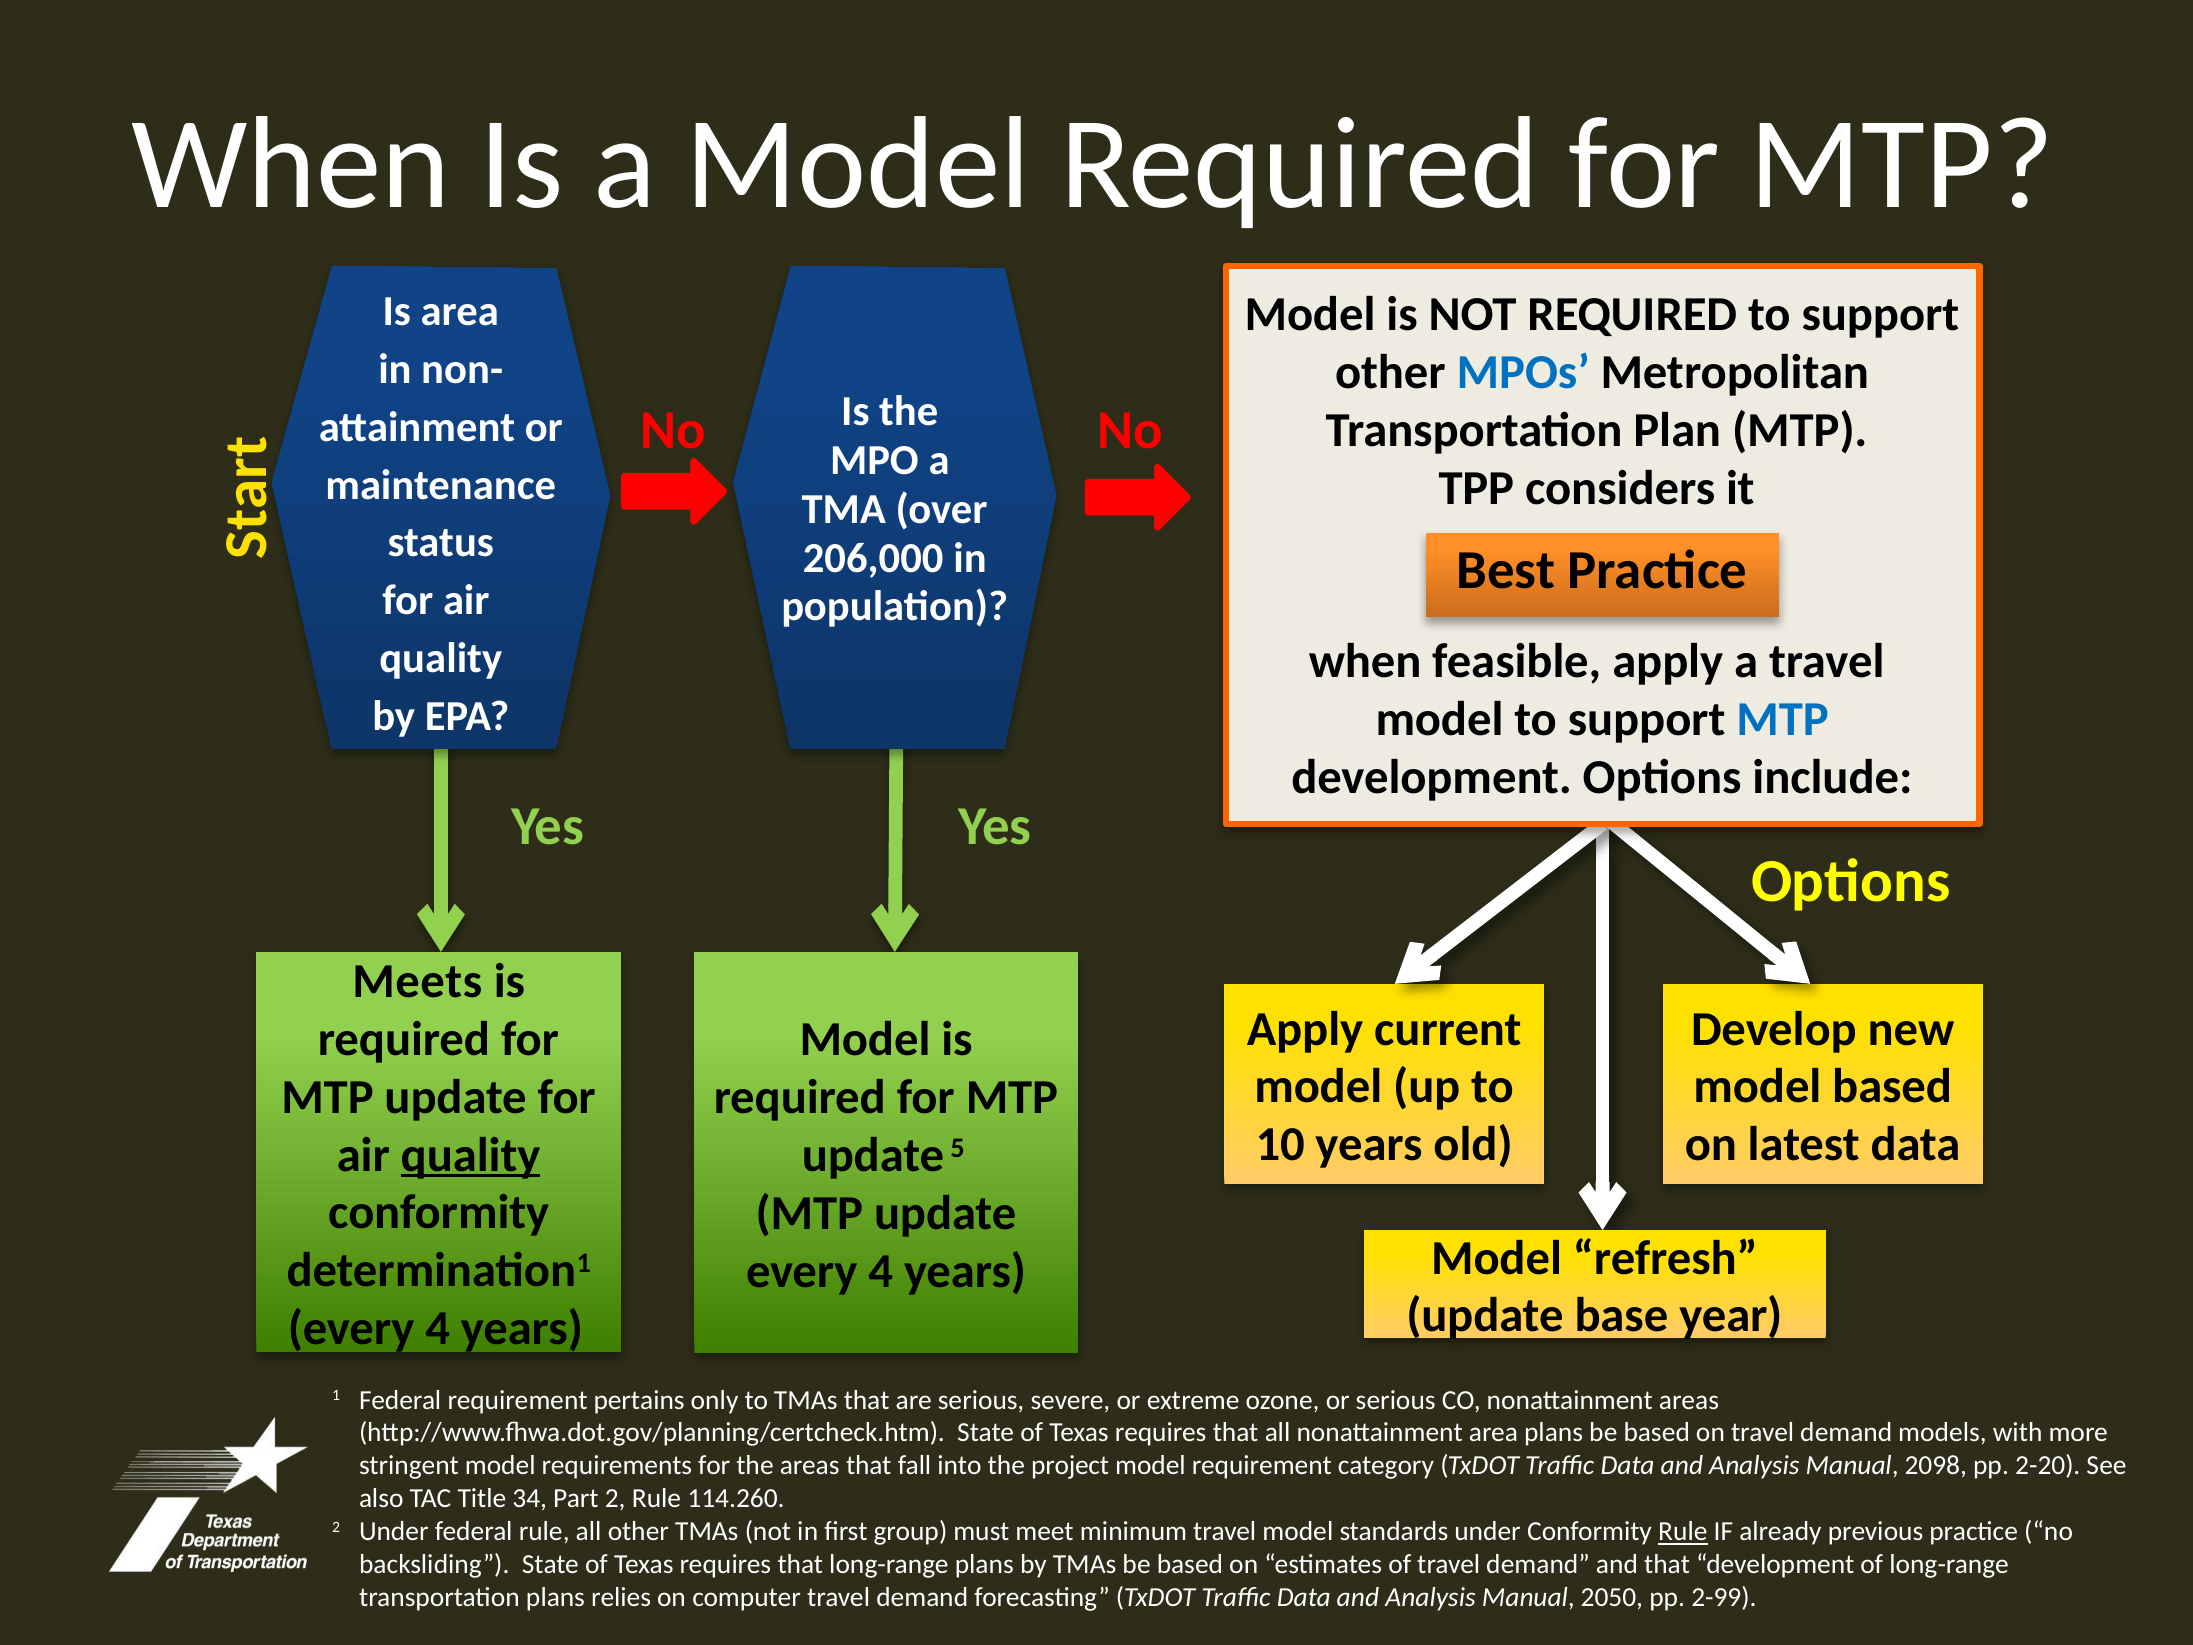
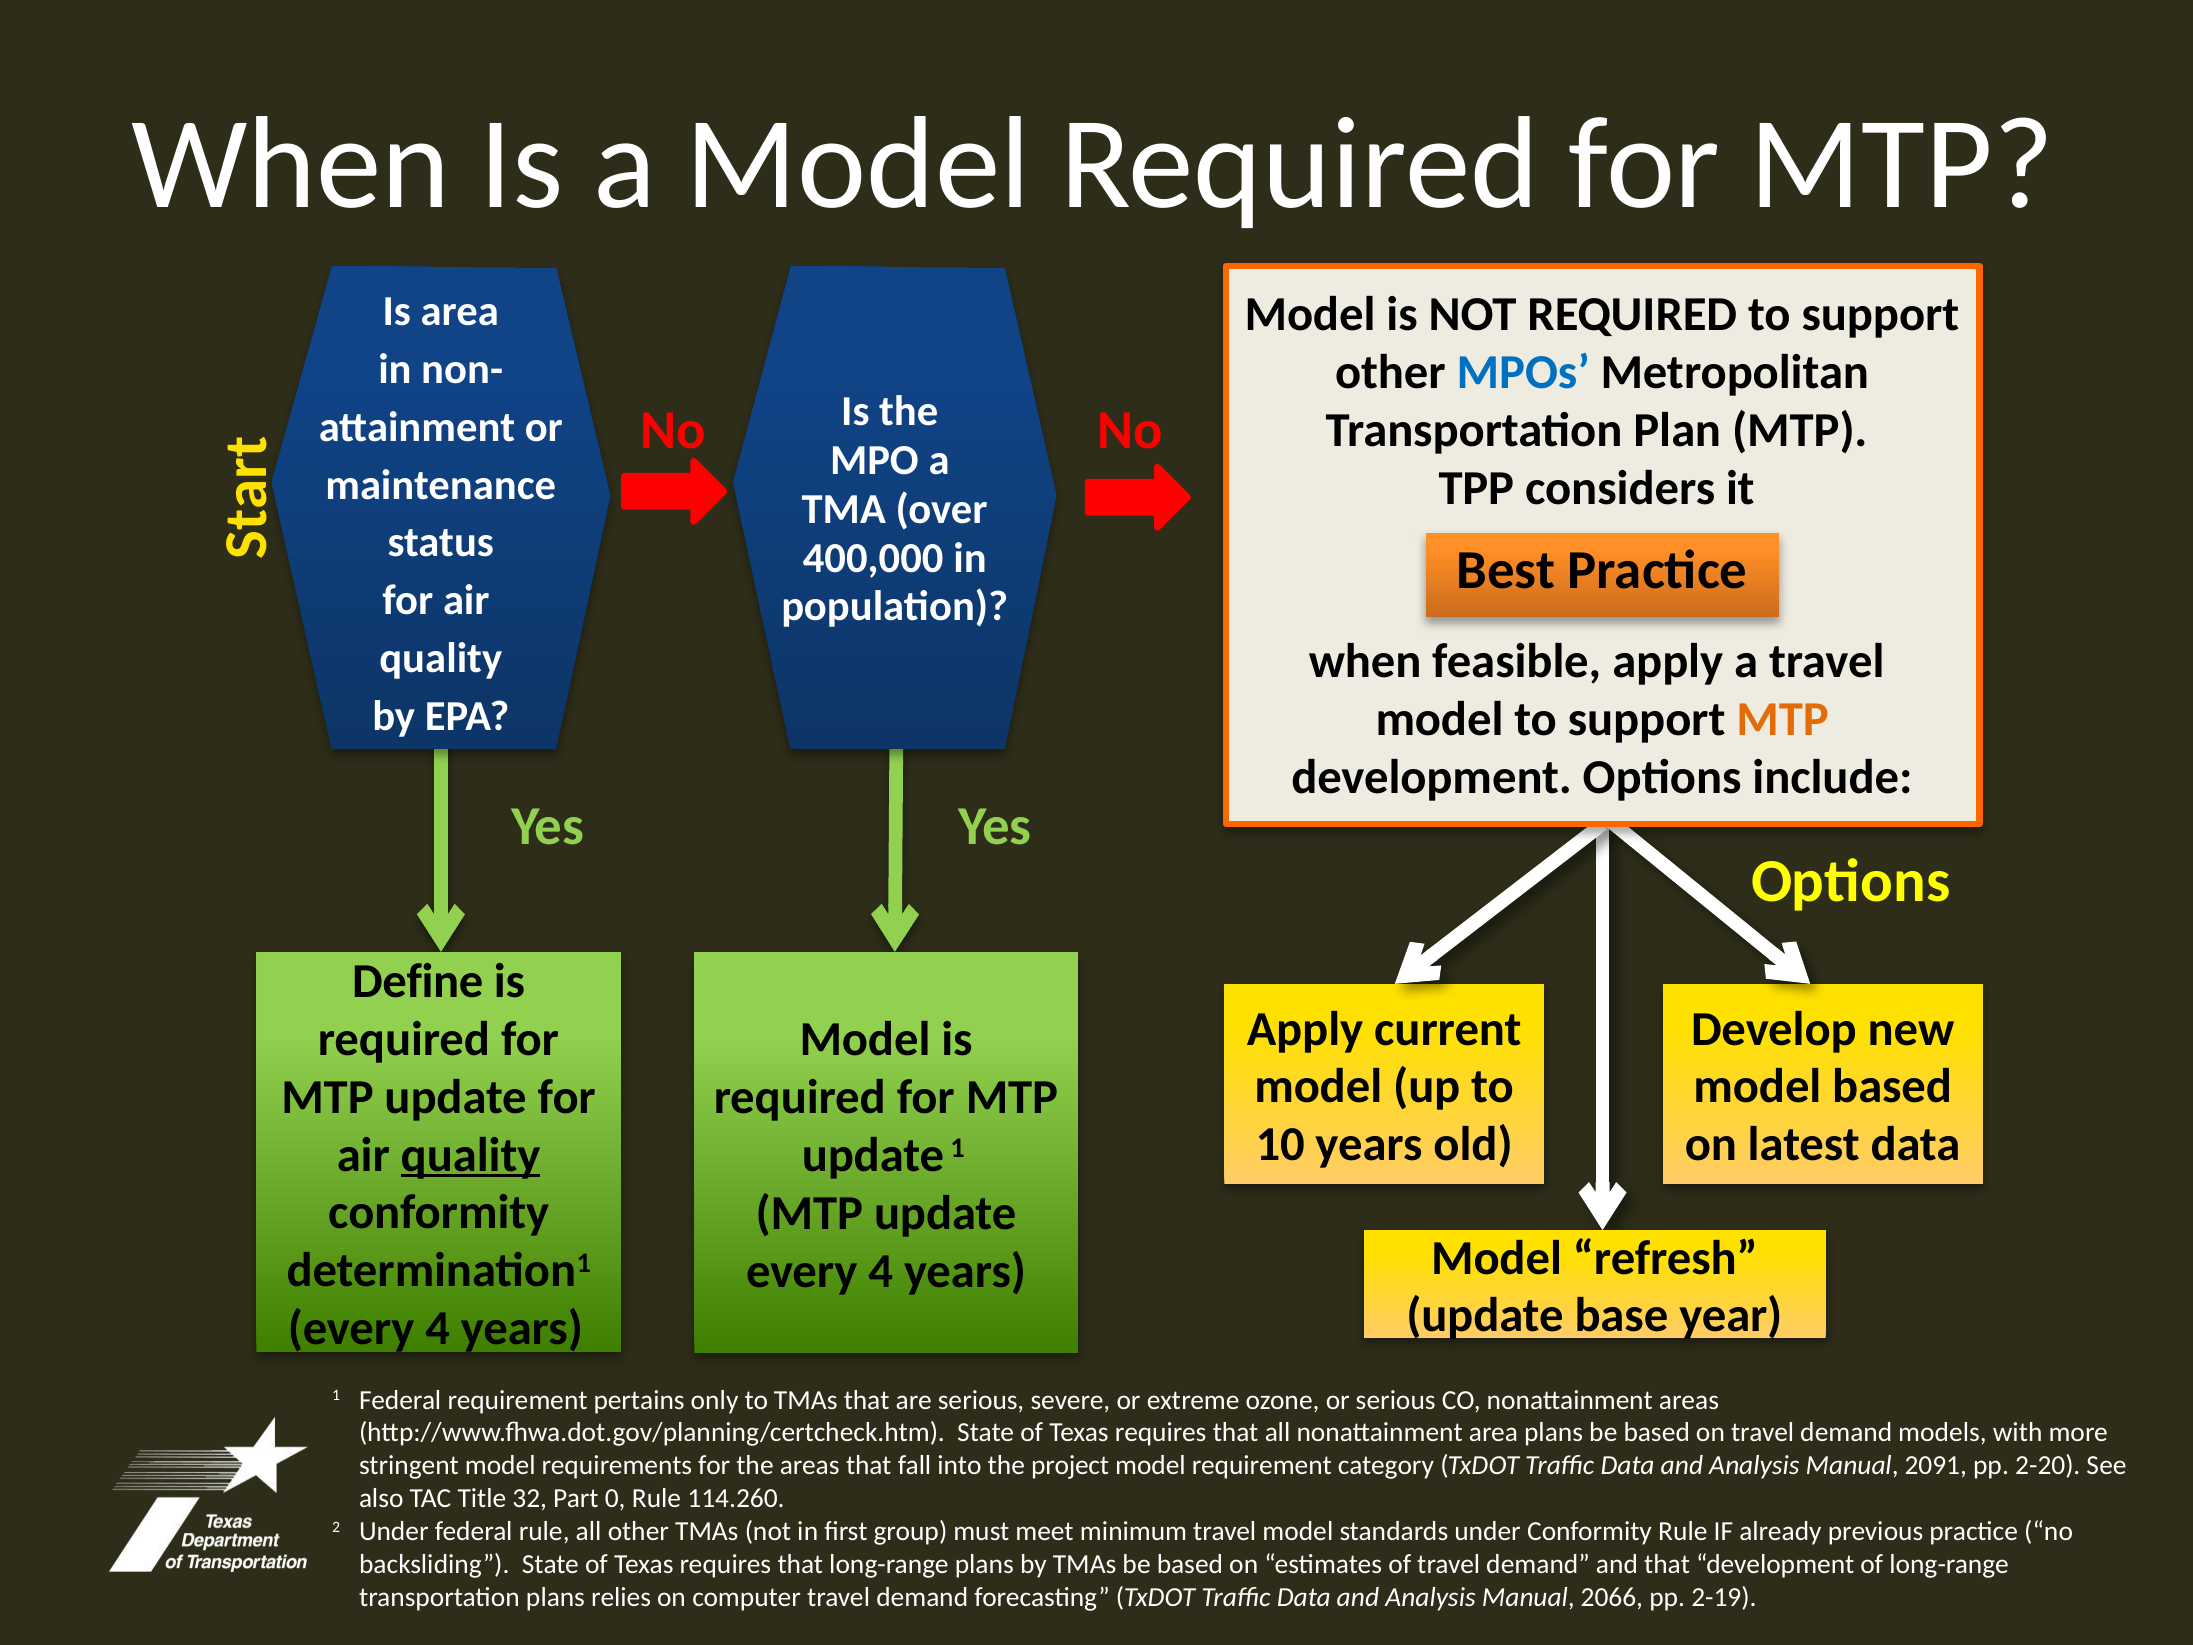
206,000: 206,000 -> 400,000
MTP at (1783, 719) colour: blue -> orange
Meets: Meets -> Define
update 5: 5 -> 1
2098: 2098 -> 2091
34: 34 -> 32
Part 2: 2 -> 0
Rule at (1683, 1532) underline: present -> none
2050: 2050 -> 2066
2-99: 2-99 -> 2-19
